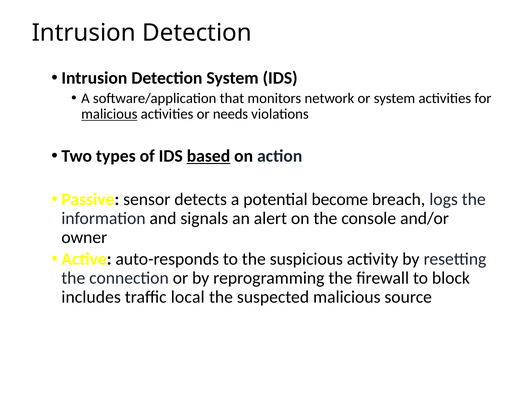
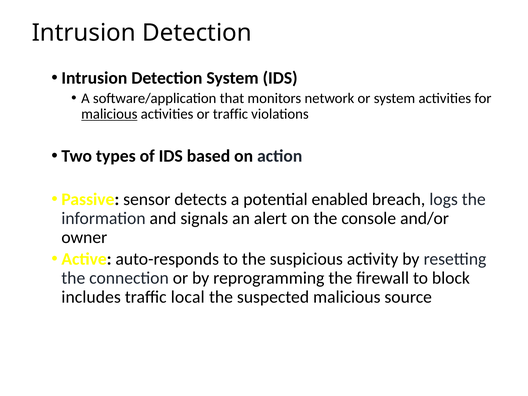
or needs: needs -> traffic
based underline: present -> none
become: become -> enabled
